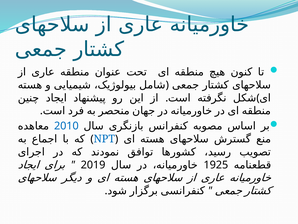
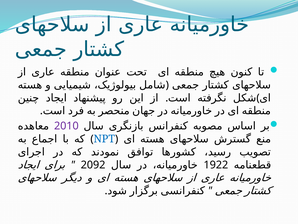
2010 colour: blue -> purple
2019: 2019 -> 2092
1925: 1925 -> 1922
